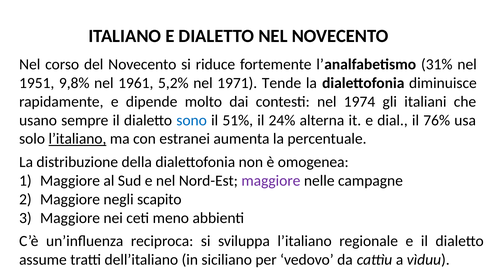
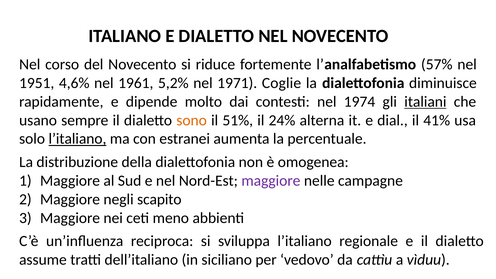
31%: 31% -> 57%
9,8%: 9,8% -> 4,6%
Tende: Tende -> Coglie
italiani underline: none -> present
sono colour: blue -> orange
76%: 76% -> 41%
